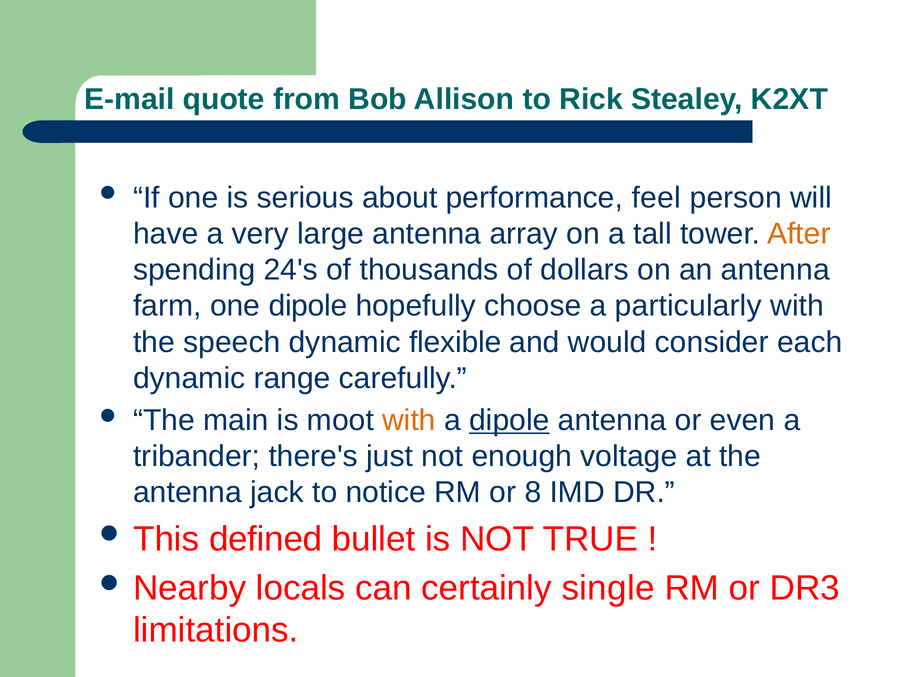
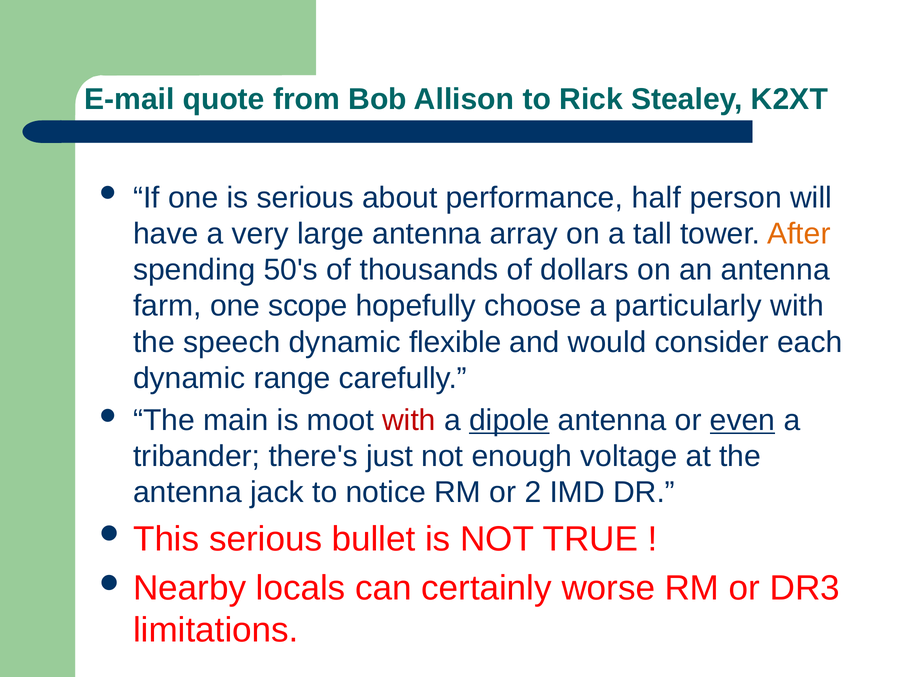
feel: feel -> half
24's: 24's -> 50's
one dipole: dipole -> scope
with at (409, 420) colour: orange -> red
even underline: none -> present
8: 8 -> 2
This defined: defined -> serious
single: single -> worse
